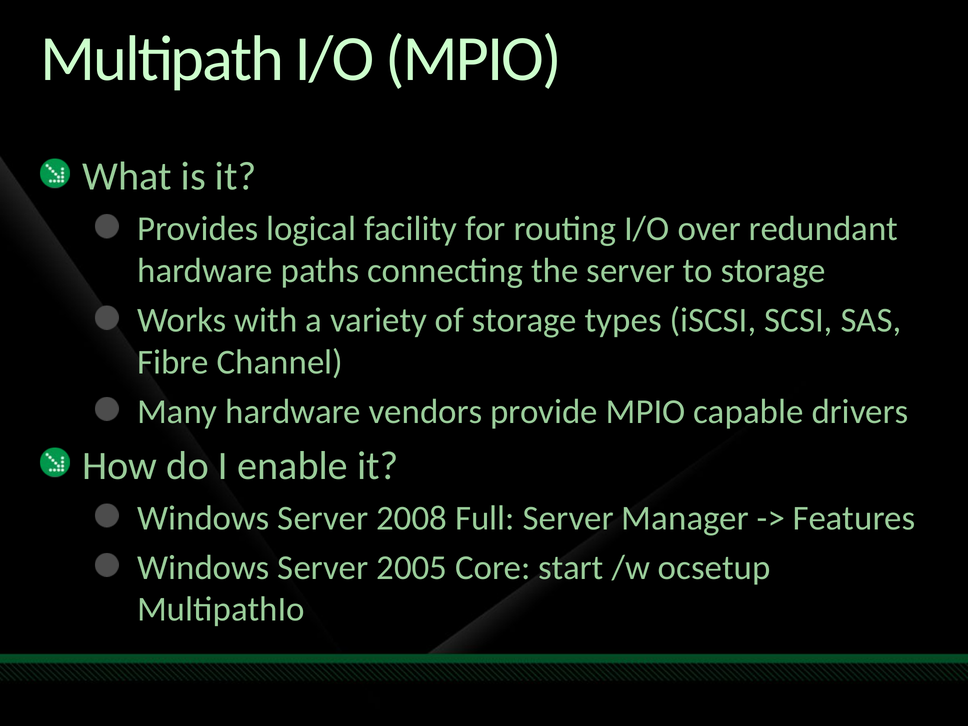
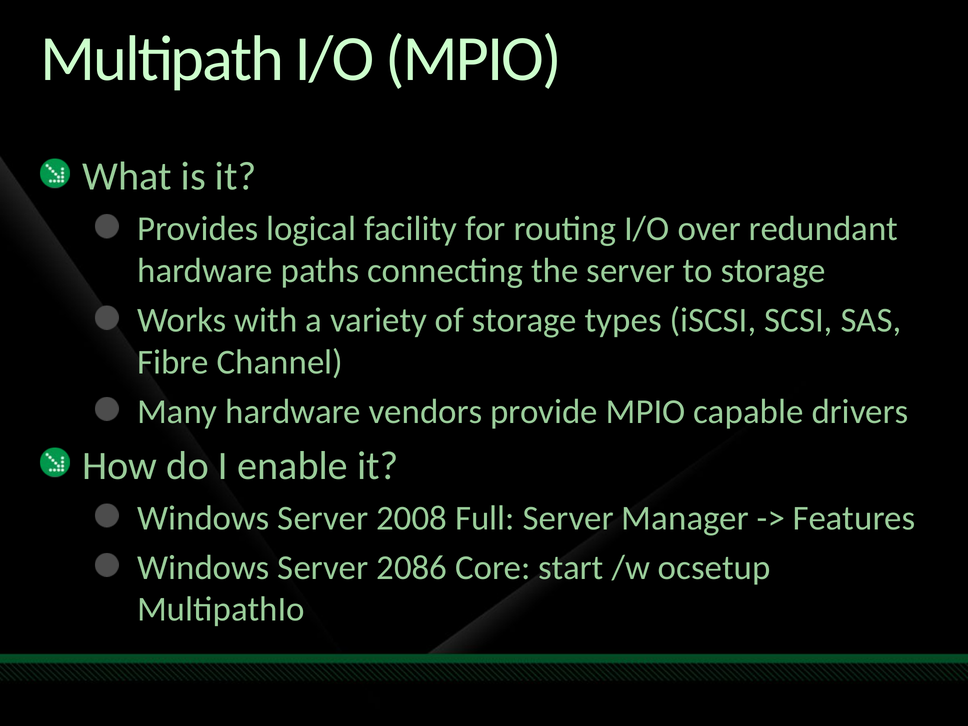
2005: 2005 -> 2086
